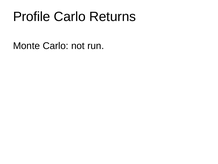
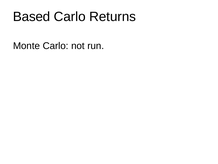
Profile: Profile -> Based
